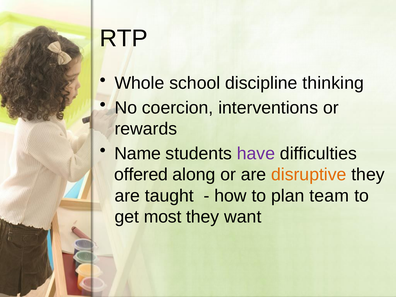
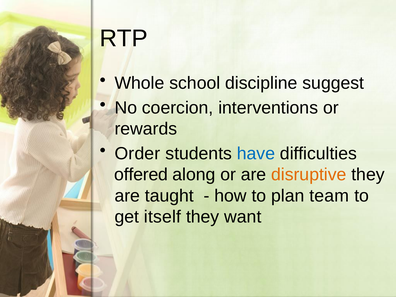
thinking: thinking -> suggest
Name: Name -> Order
have colour: purple -> blue
most: most -> itself
